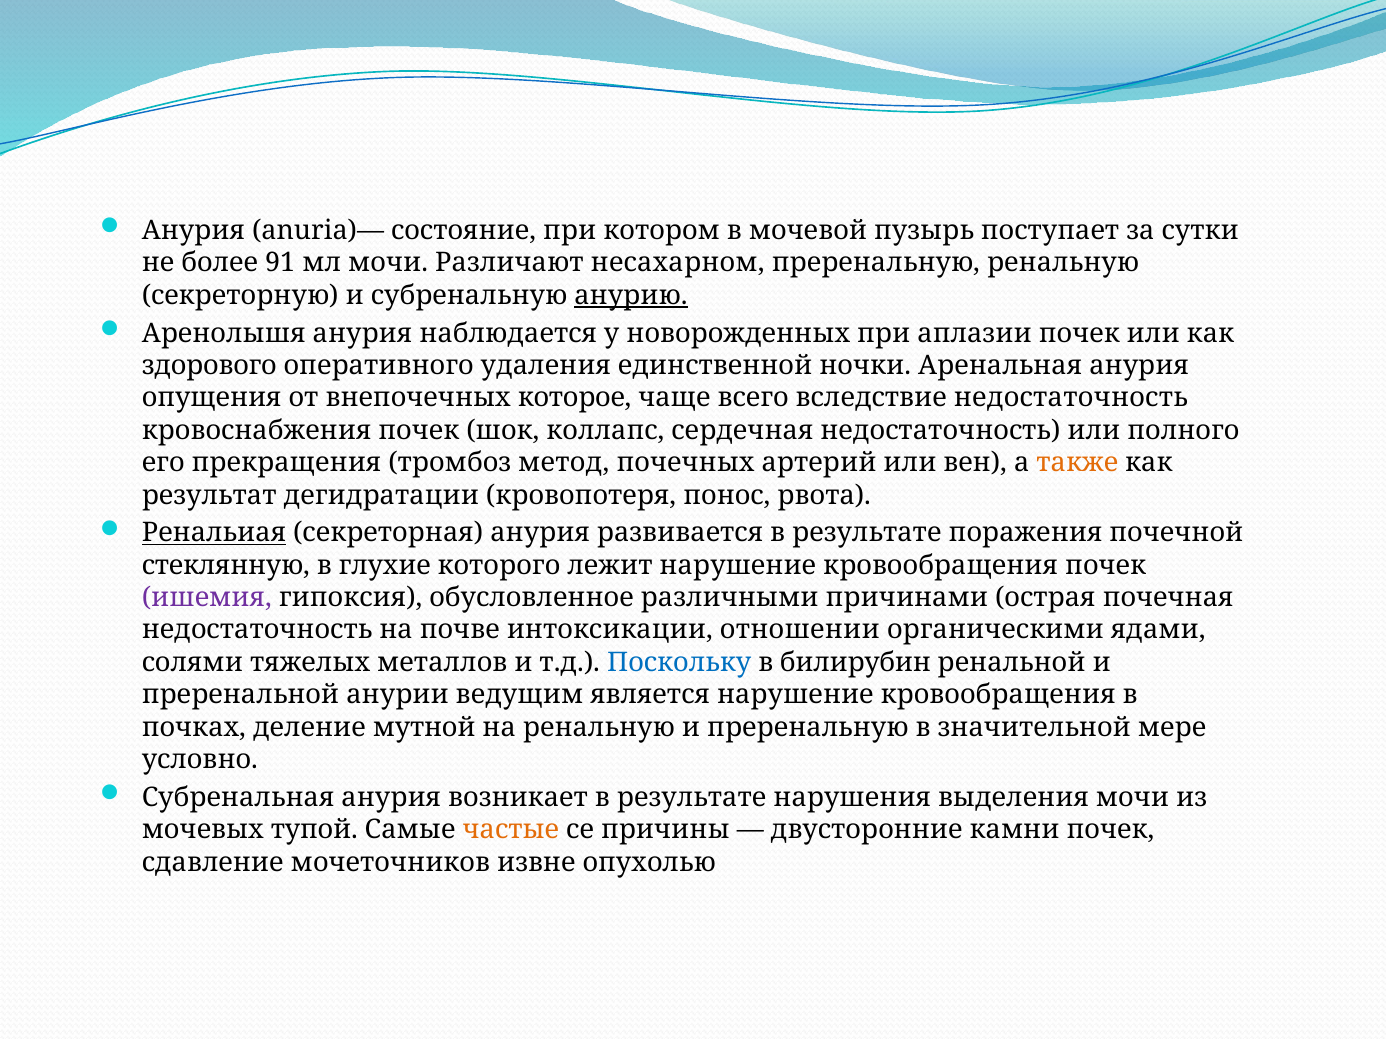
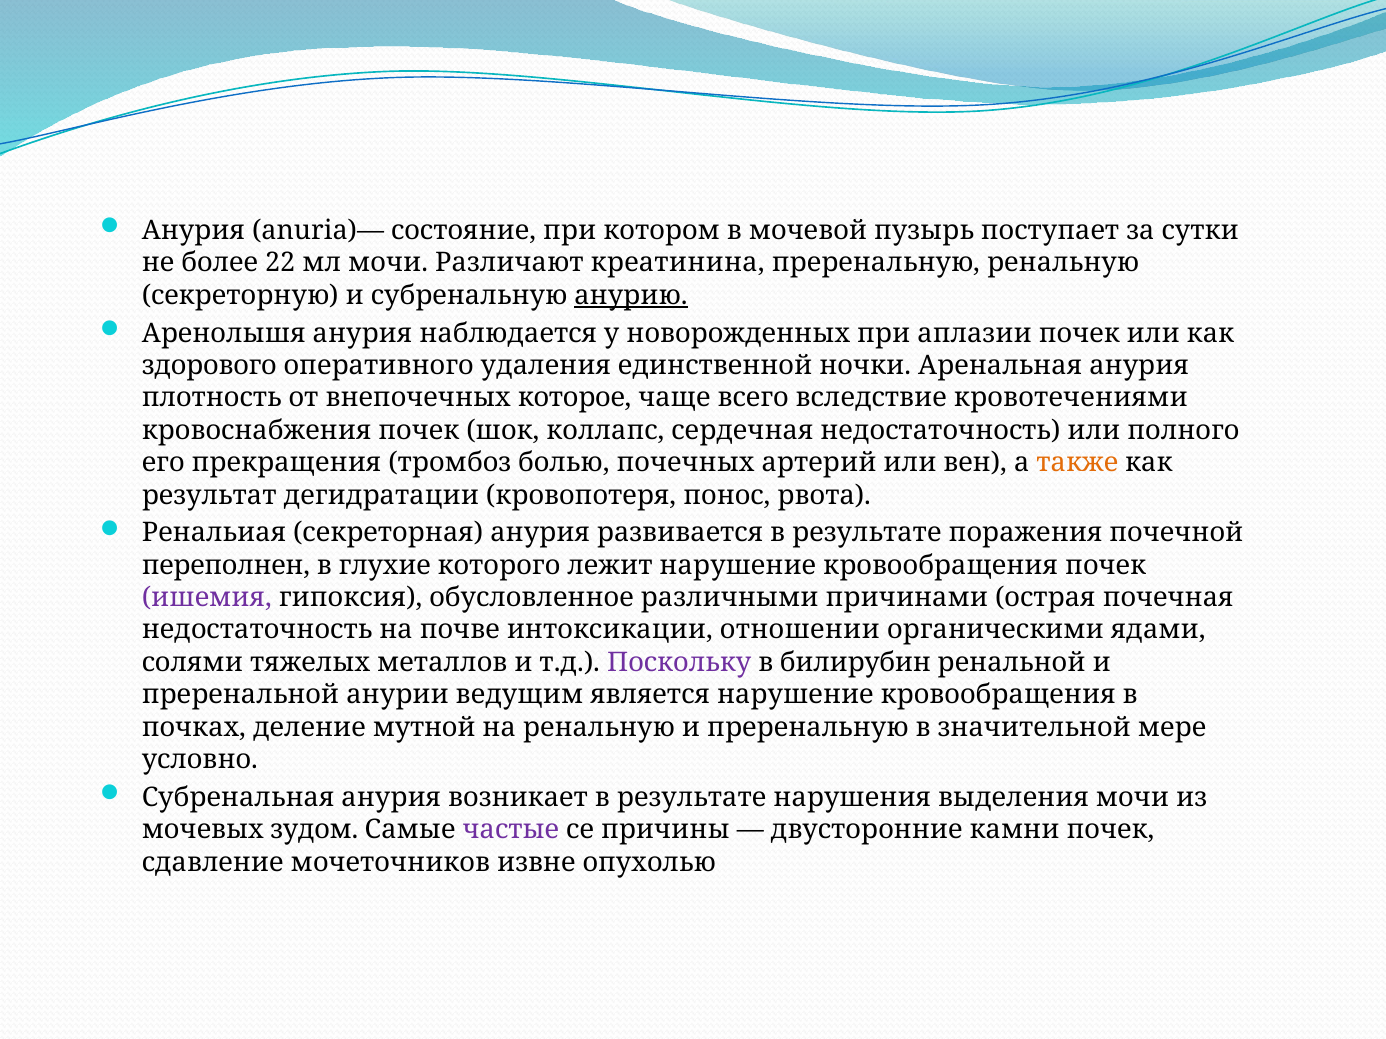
91: 91 -> 22
несахарном: несахарном -> креатинина
опущения: опущения -> плотность
вследствие недостаточность: недостаточность -> кровотечениями
метод: метод -> болью
Ренальиая underline: present -> none
стеклянную: стеклянную -> переполнен
Поскольку colour: blue -> purple
тупой: тупой -> зудом
частые colour: orange -> purple
